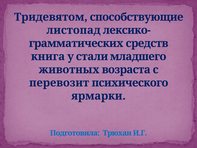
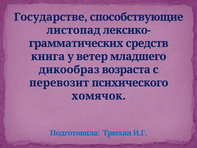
Тридевятом: Тридевятом -> Государстве
стали: стали -> ветер
животных: животных -> дикообраз
ярмарки: ярмарки -> хомячок
